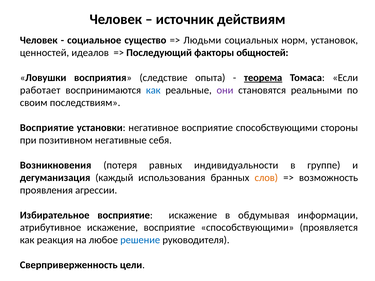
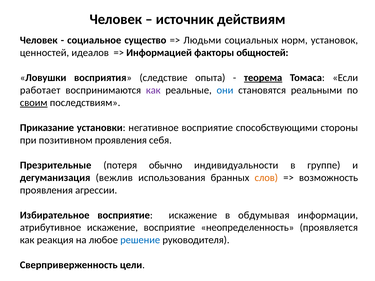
Последующий: Последующий -> Информацией
как at (153, 90) colour: blue -> purple
они colour: purple -> blue
своим underline: none -> present
Восприятие at (47, 128): Восприятие -> Приказание
позитивном негативные: негативные -> проявления
Возникновения: Возникновения -> Презрительные
равных: равных -> обычно
каждый: каждый -> вежлив
искажение восприятие способствующими: способствующими -> неопределенность
